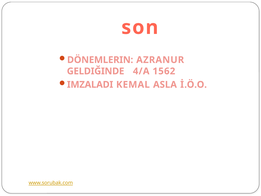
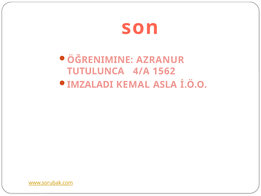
DÖNEMLERIN: DÖNEMLERIN -> ÖĞRENIMINE
GELDIĞINDE: GELDIĞINDE -> TUTULUNCA
